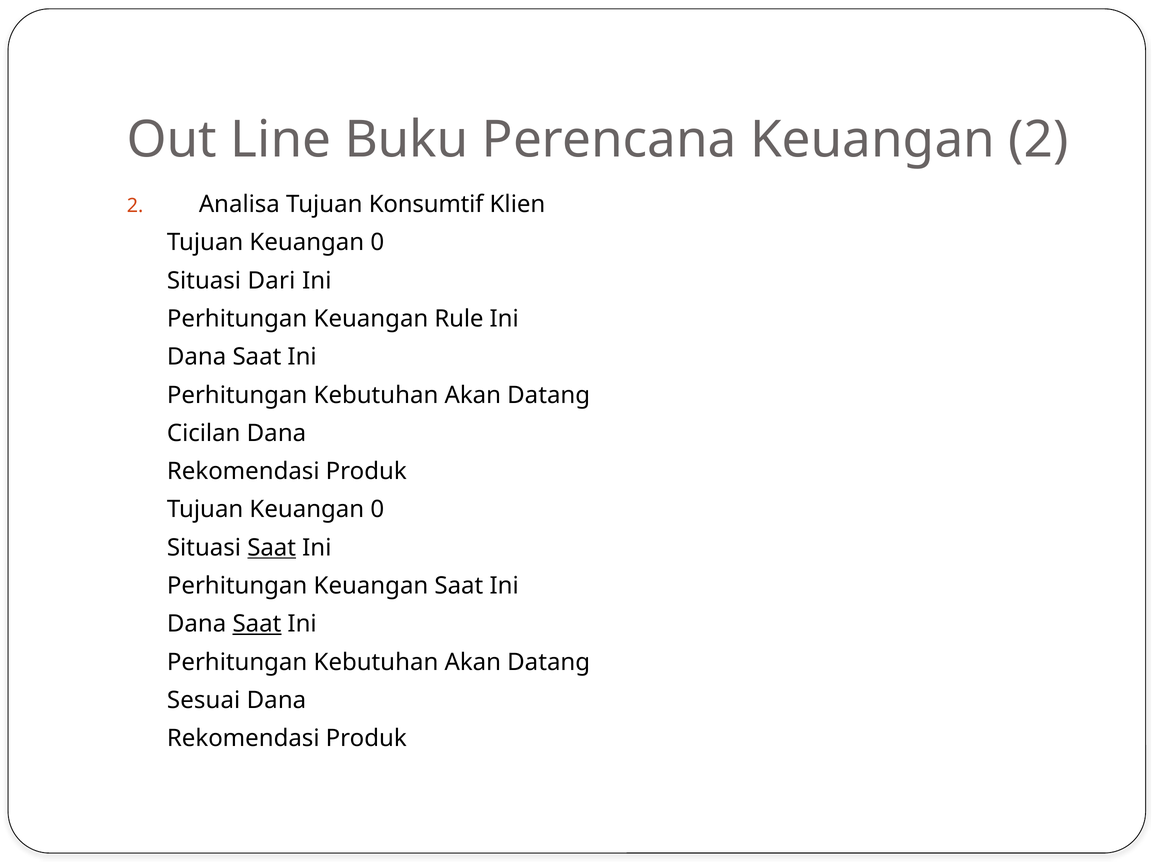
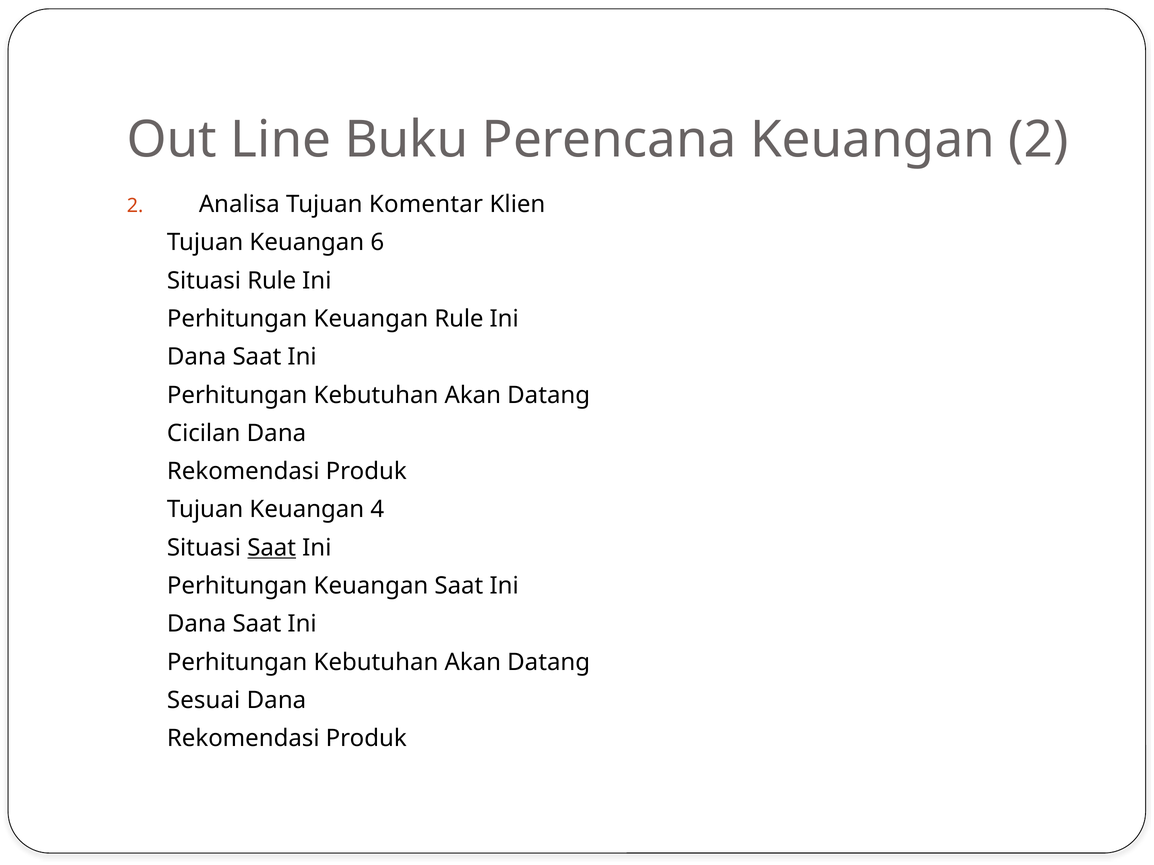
Konsumtif: Konsumtif -> Komentar
0 at (377, 243): 0 -> 6
Situasi Dari: Dari -> Rule
0 at (377, 510): 0 -> 4
Saat at (257, 624) underline: present -> none
